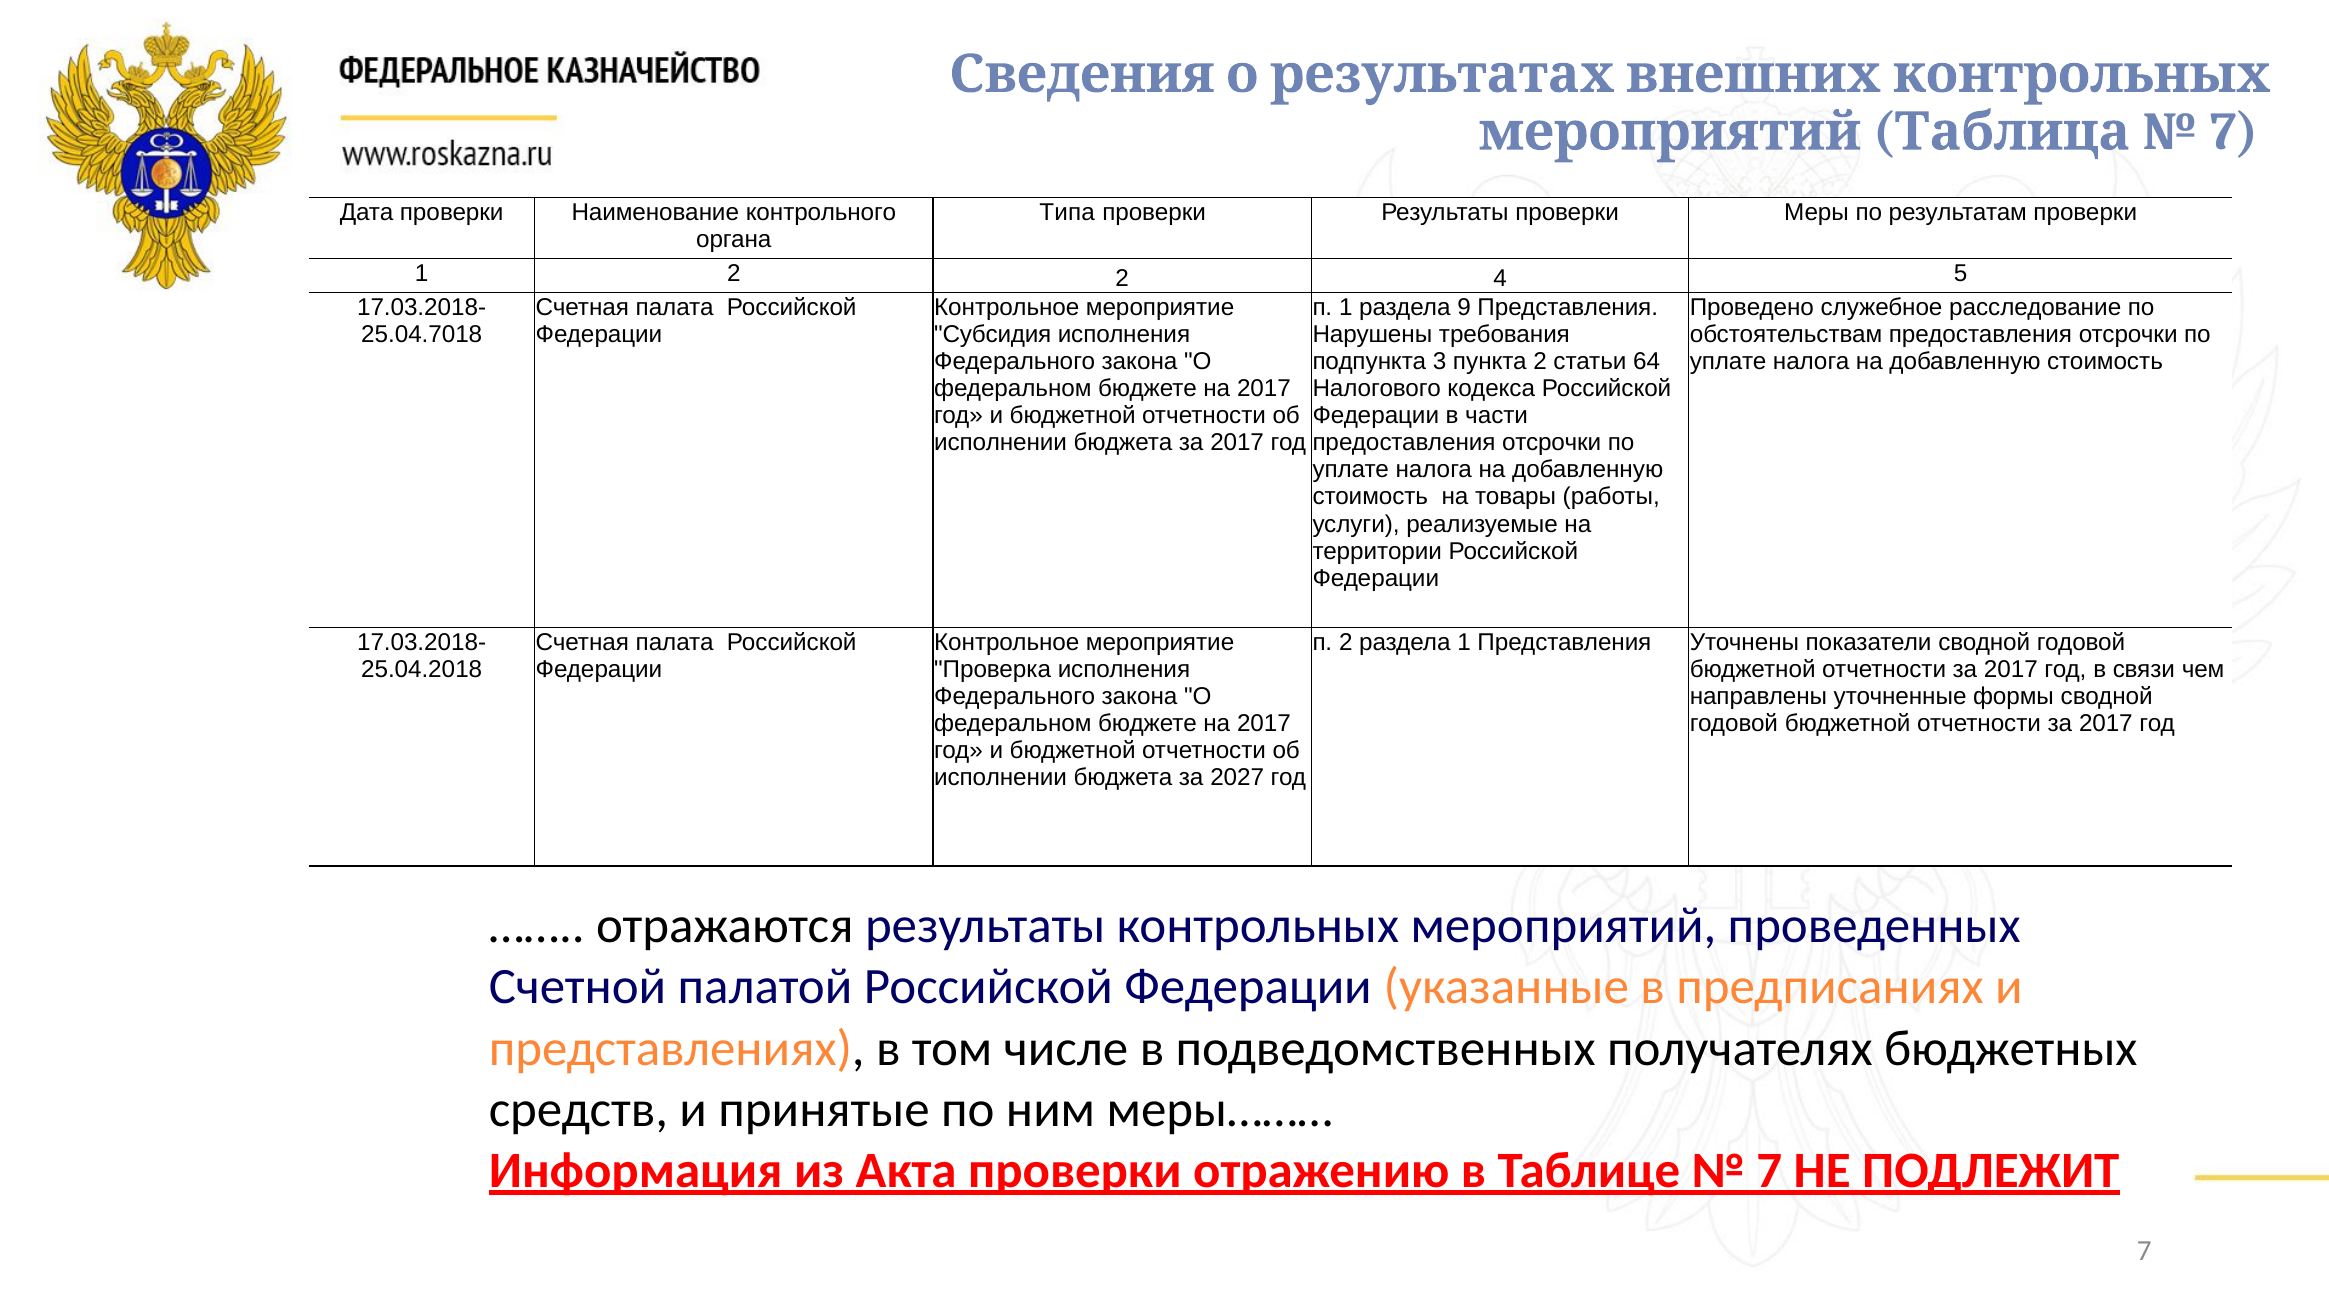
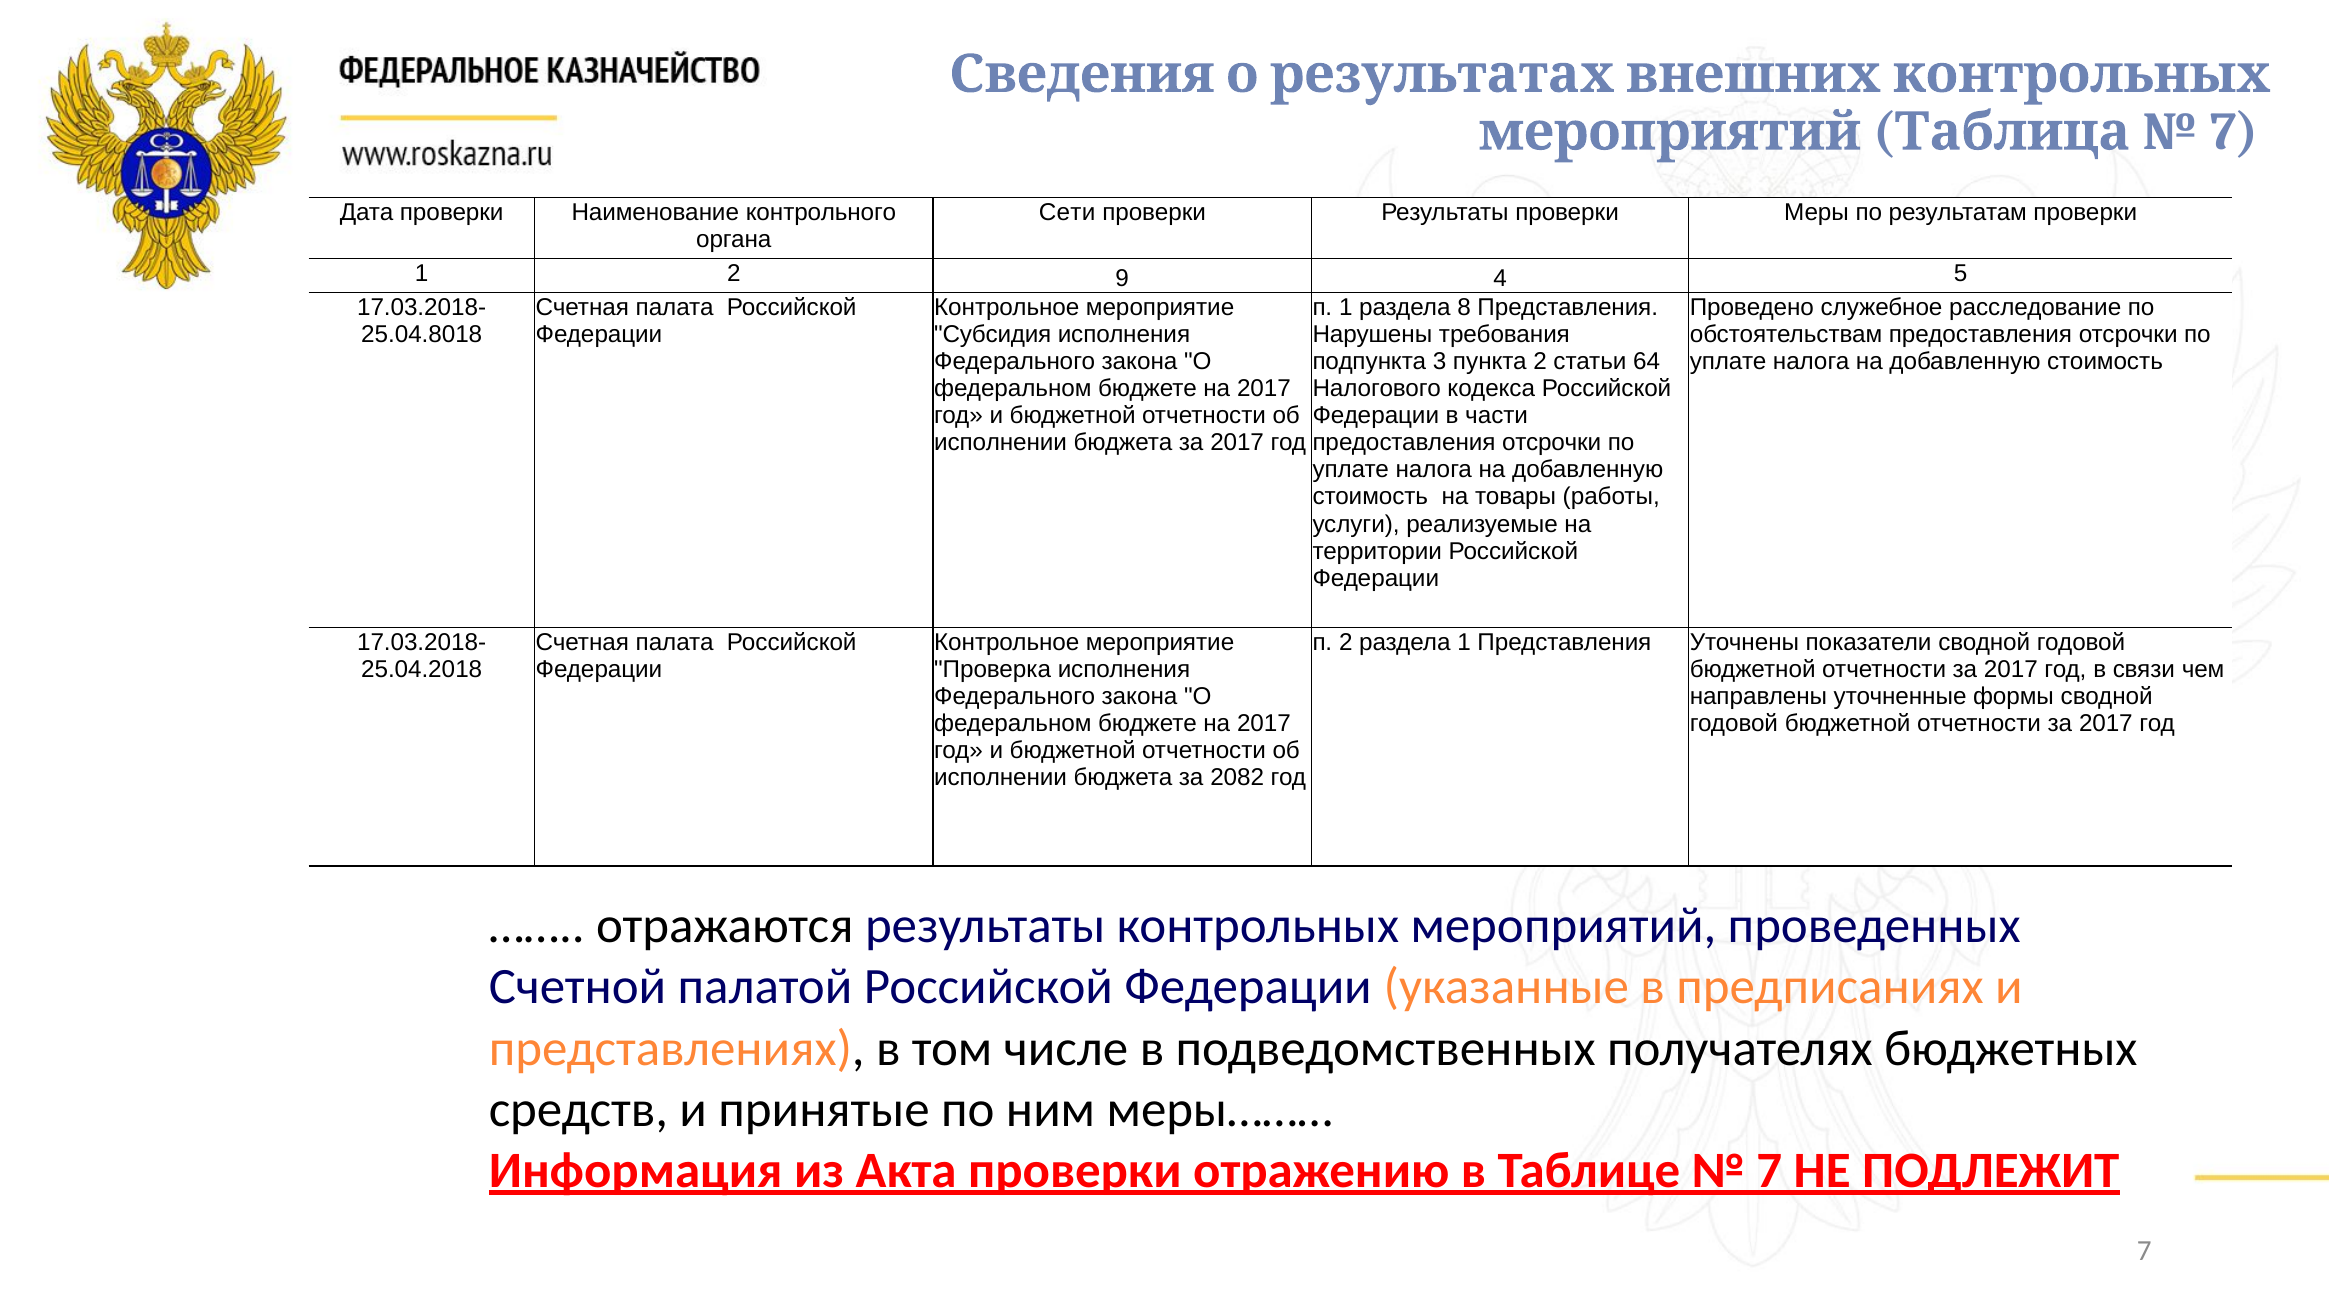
Типа: Типа -> Сети
2 2: 2 -> 9
9: 9 -> 8
25.04.7018: 25.04.7018 -> 25.04.8018
2027: 2027 -> 2082
